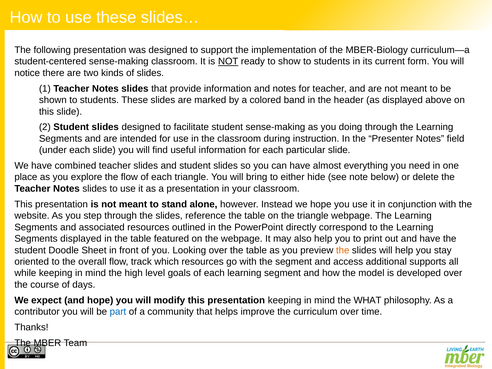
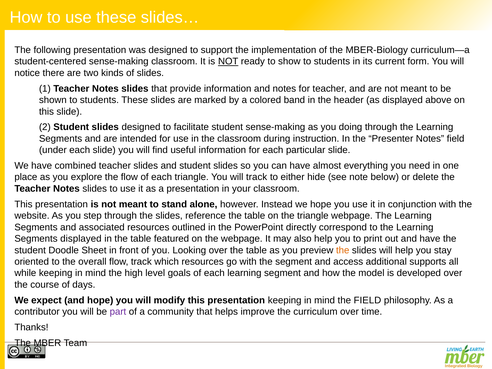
will bring: bring -> track
the WHAT: WHAT -> FIELD
part colour: blue -> purple
